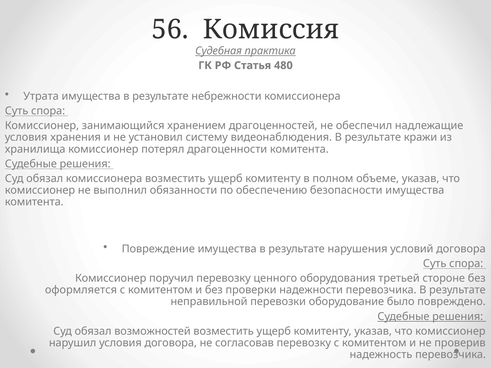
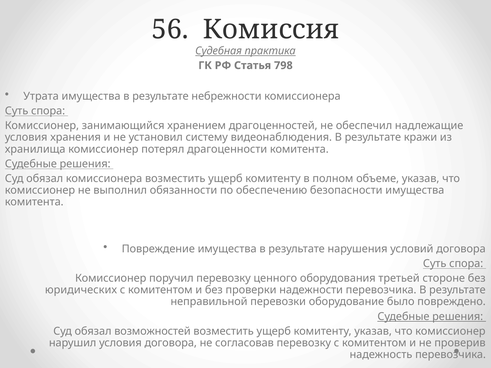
480: 480 -> 798
оформляется: оформляется -> юридических
